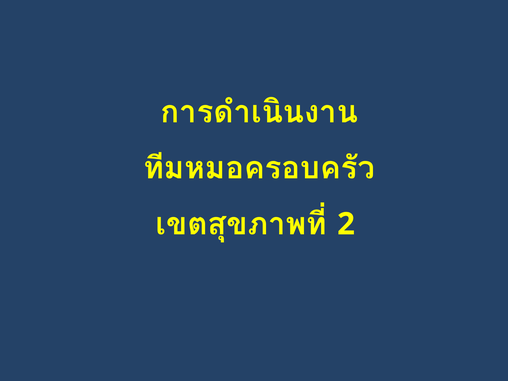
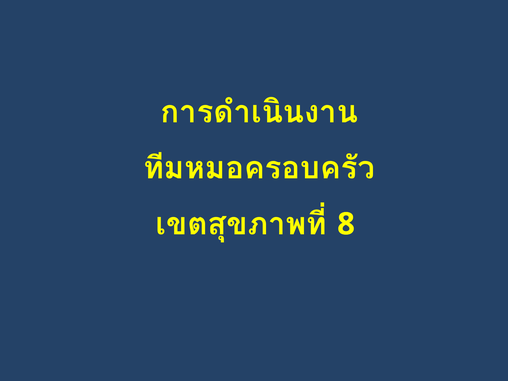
2: 2 -> 8
